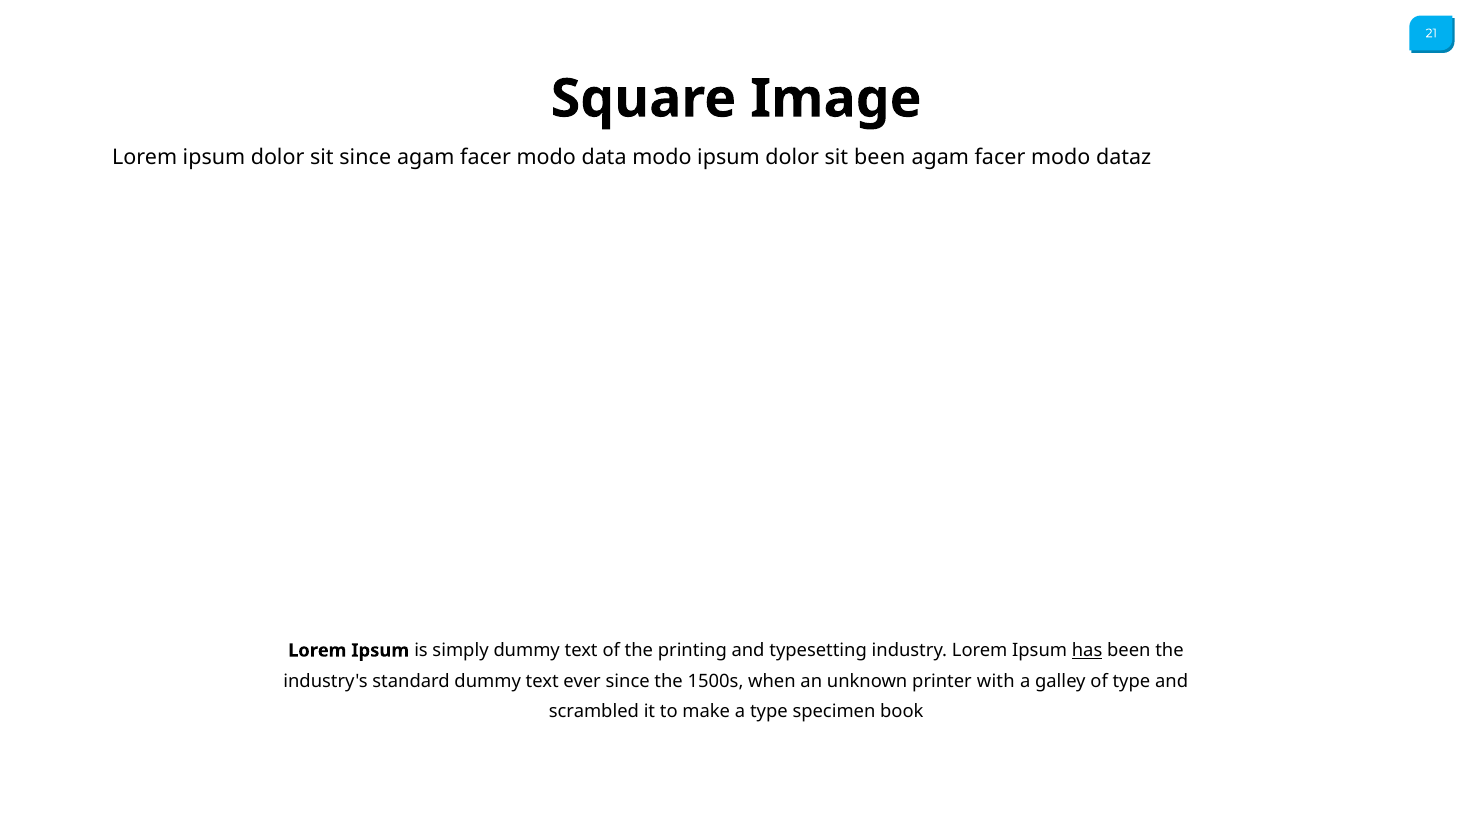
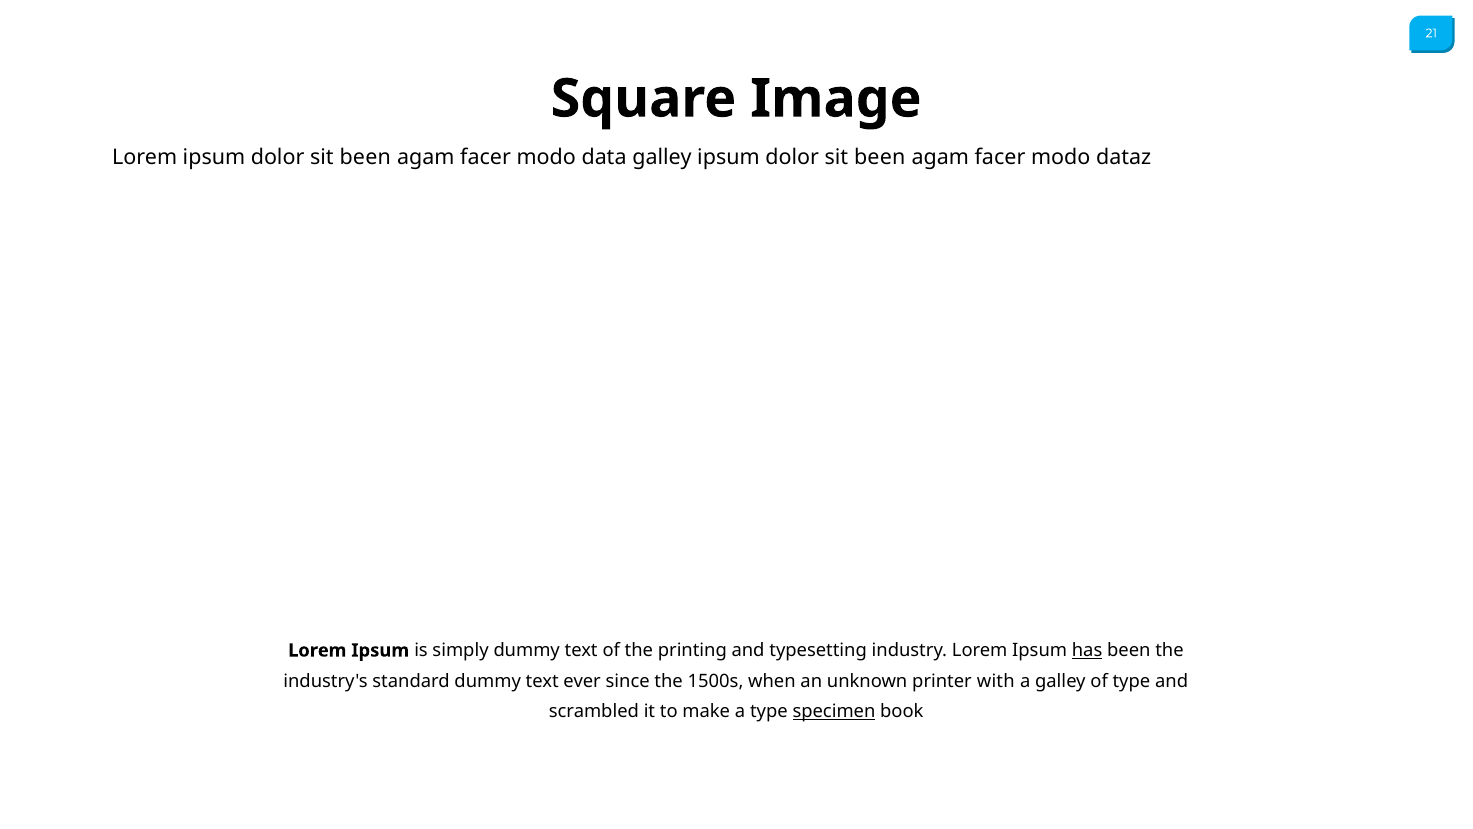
since at (365, 157): since -> been
data modo: modo -> galley
specimen underline: none -> present
